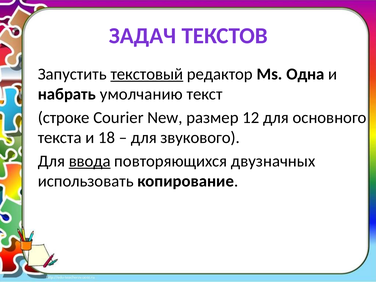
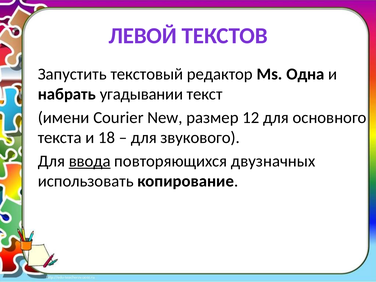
ЗАДАЧ: ЗАДАЧ -> ЛЕВОЙ
текстовый underline: present -> none
умолчанию: умолчанию -> угадывании
строке: строке -> имени
